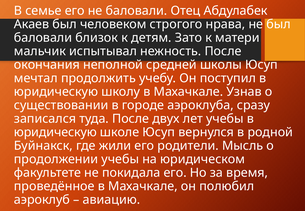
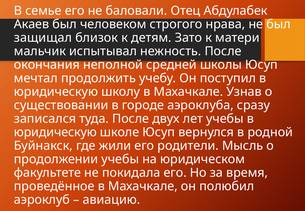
баловали at (43, 38): баловали -> защищал
